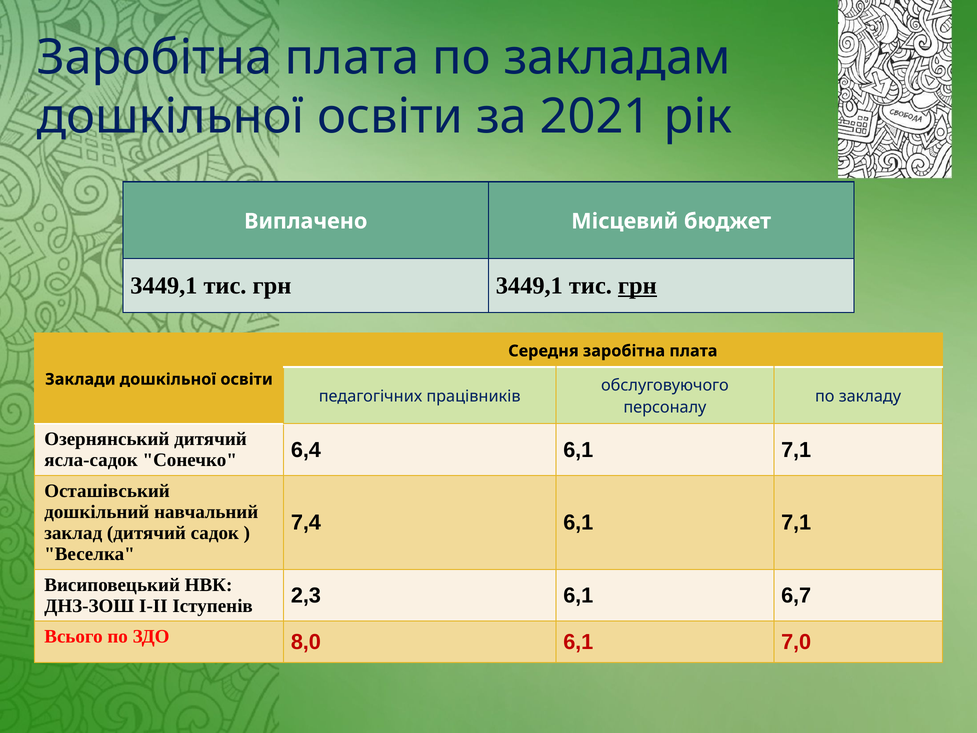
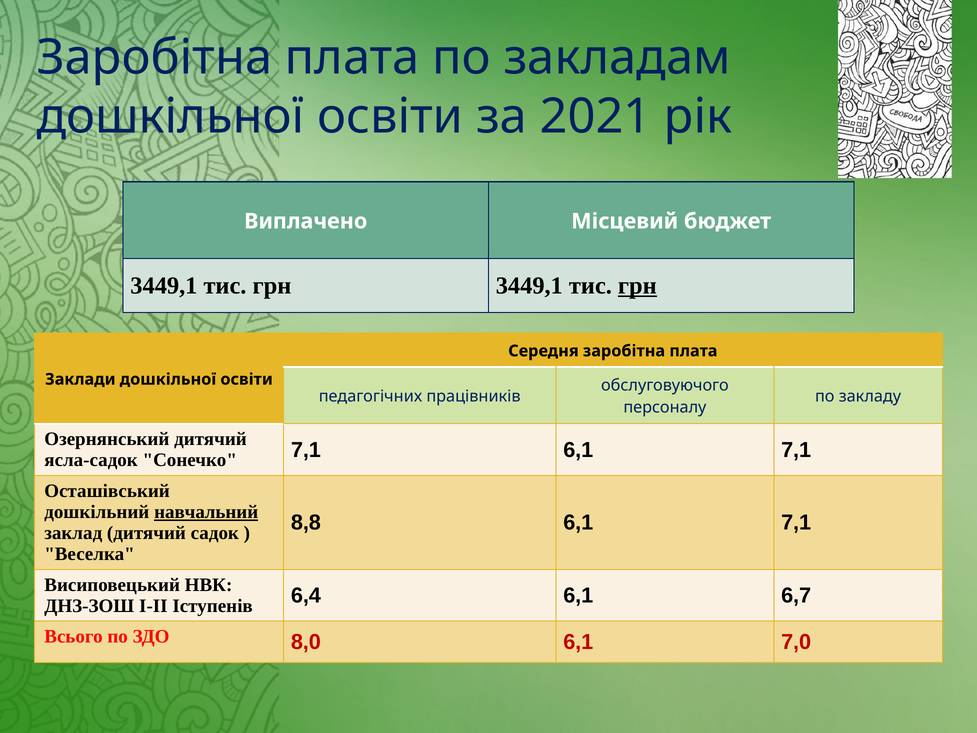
Сонечко 6,4: 6,4 -> 7,1
навчальний underline: none -> present
7,4: 7,4 -> 8,8
2,3: 2,3 -> 6,4
